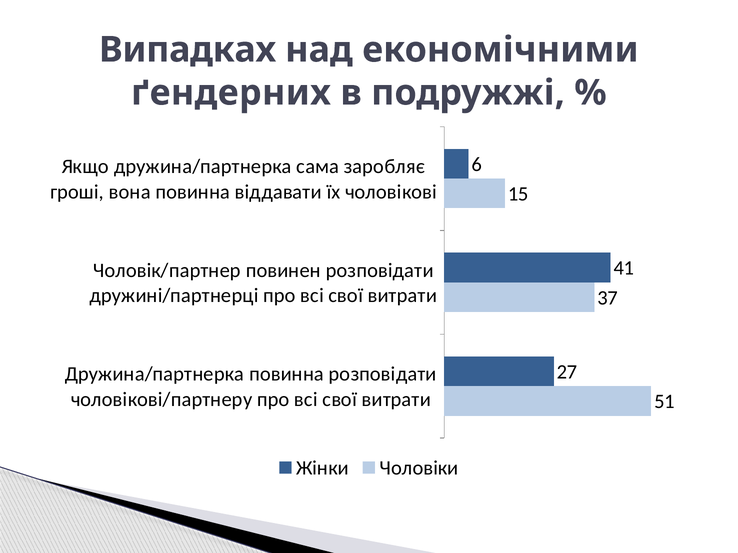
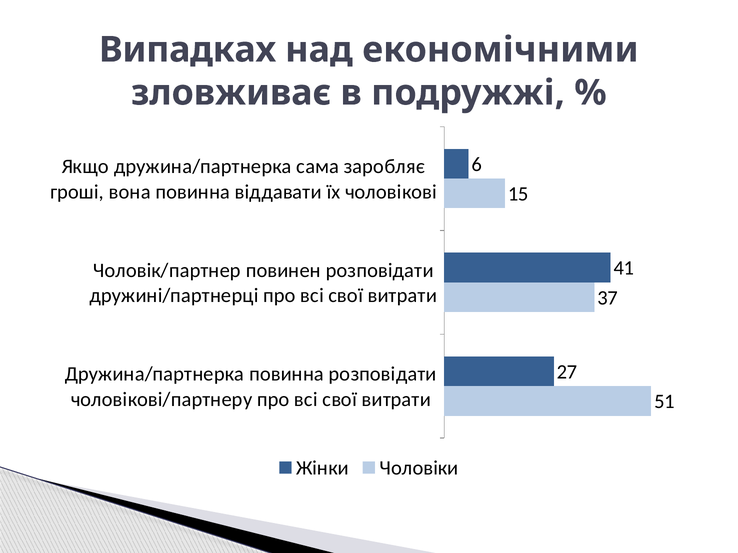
ґендерних: ґендерних -> зловживає
